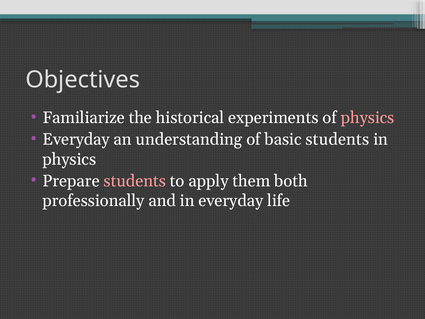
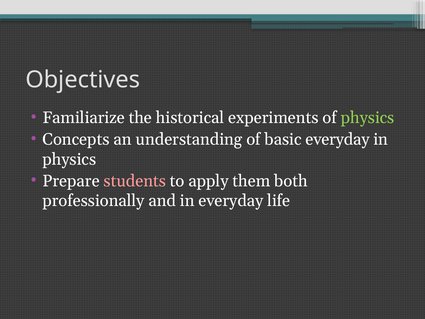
physics at (368, 118) colour: pink -> light green
Everyday at (76, 139): Everyday -> Concepts
basic students: students -> everyday
